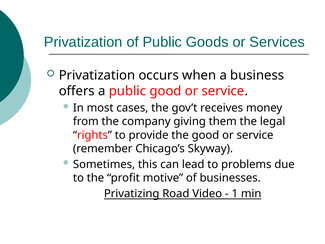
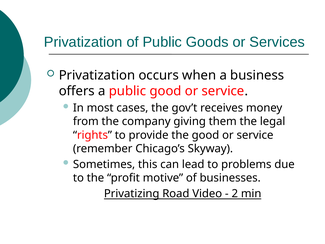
1: 1 -> 2
